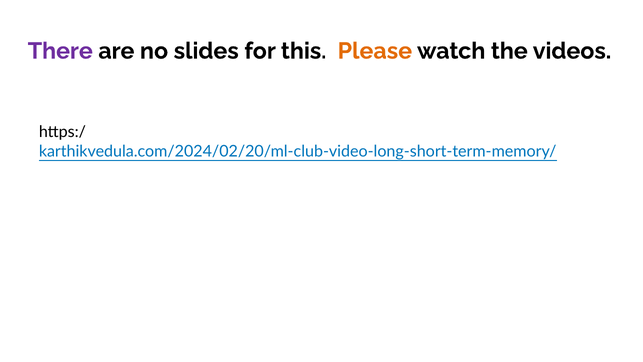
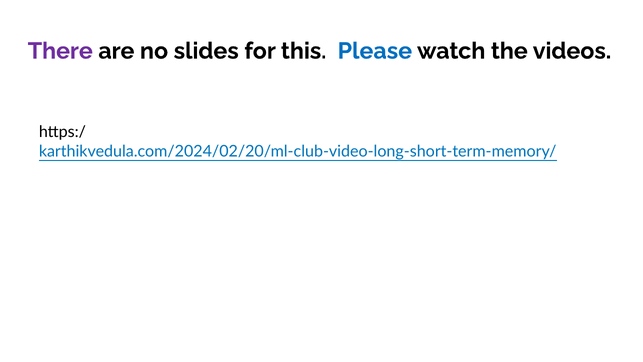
Please colour: orange -> blue
